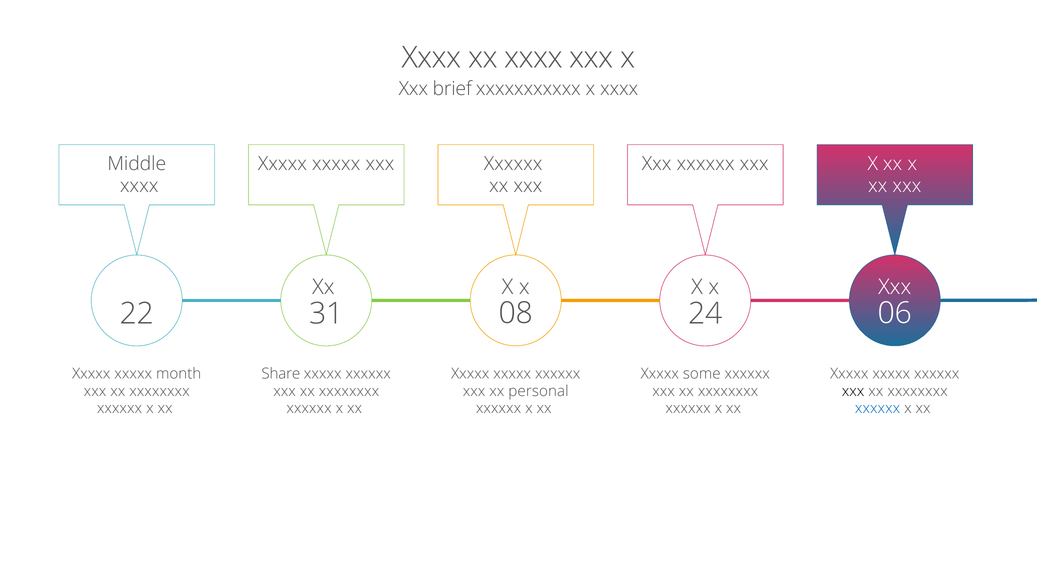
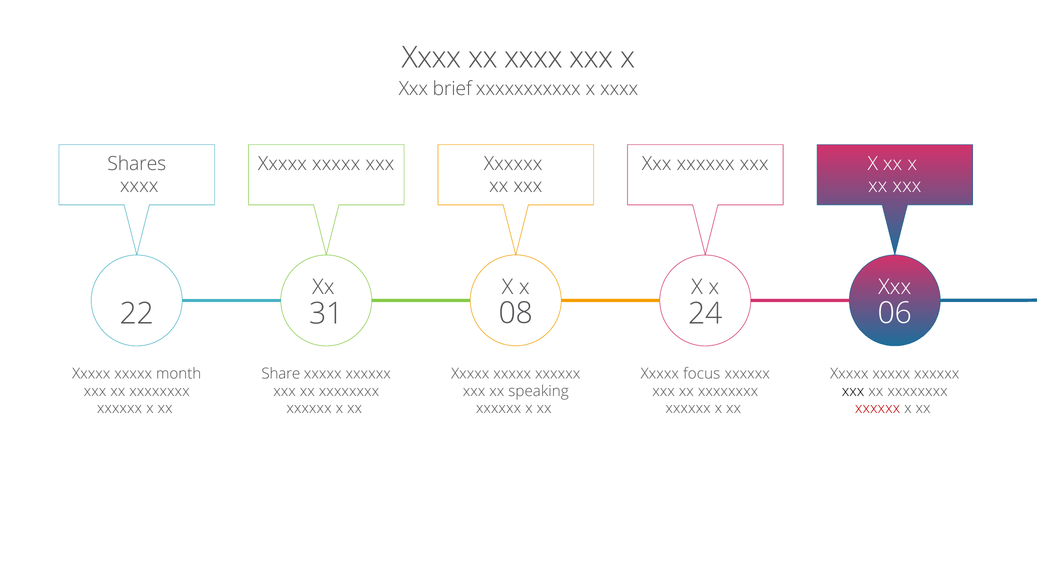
Middle: Middle -> Shares
some: some -> focus
personal: personal -> speaking
xxxxxx at (878, 409) colour: blue -> red
